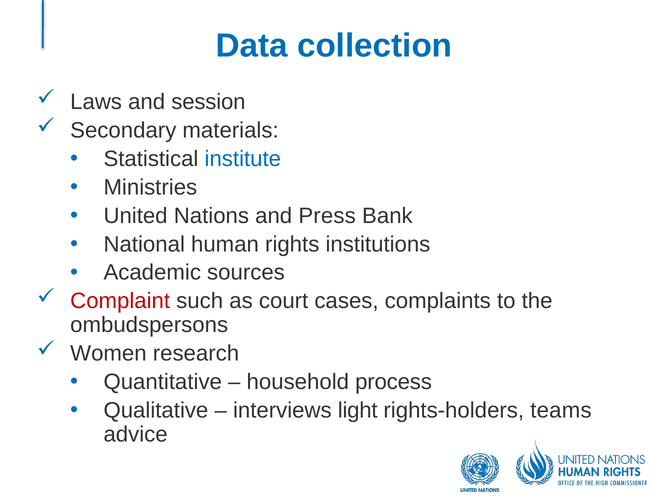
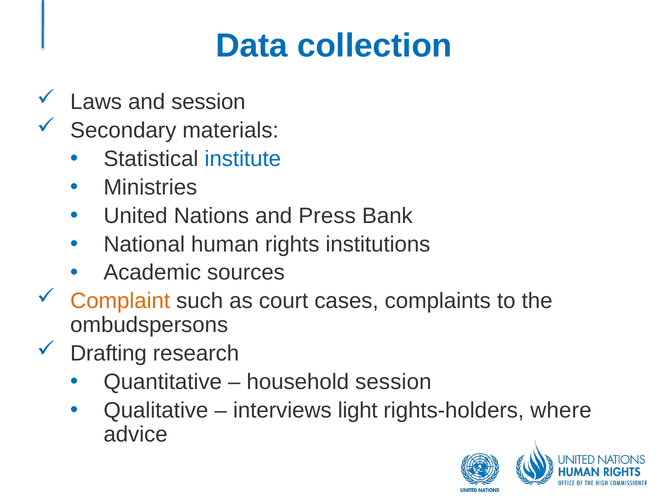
Complaint colour: red -> orange
Women: Women -> Drafting
household process: process -> session
teams: teams -> where
